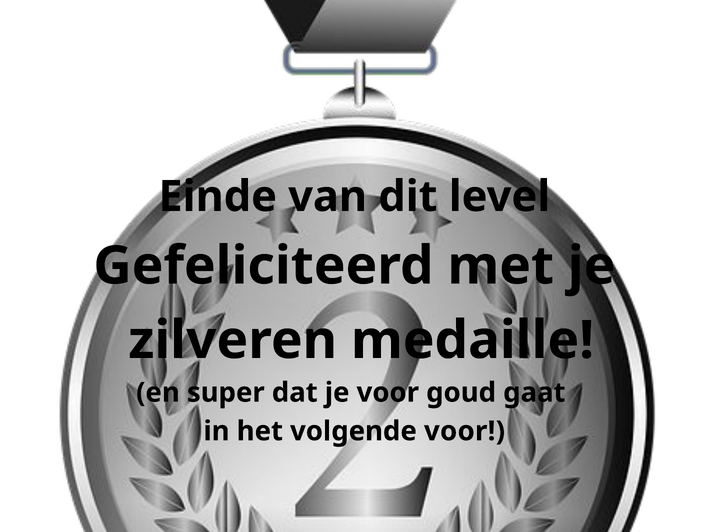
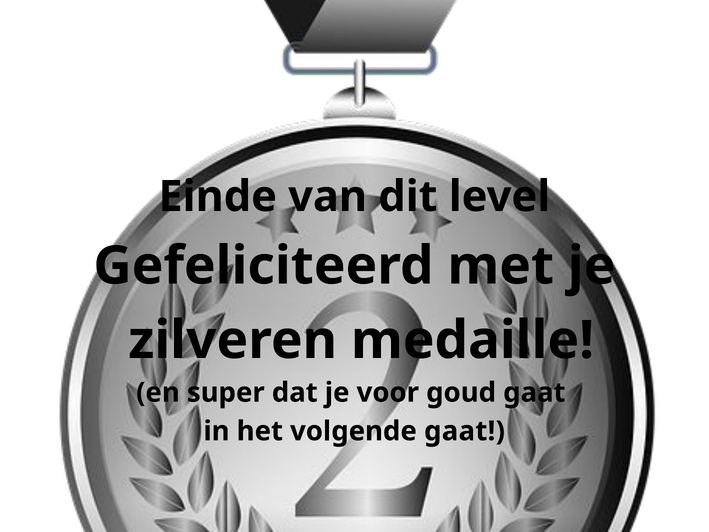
volgende voor: voor -> gaat
